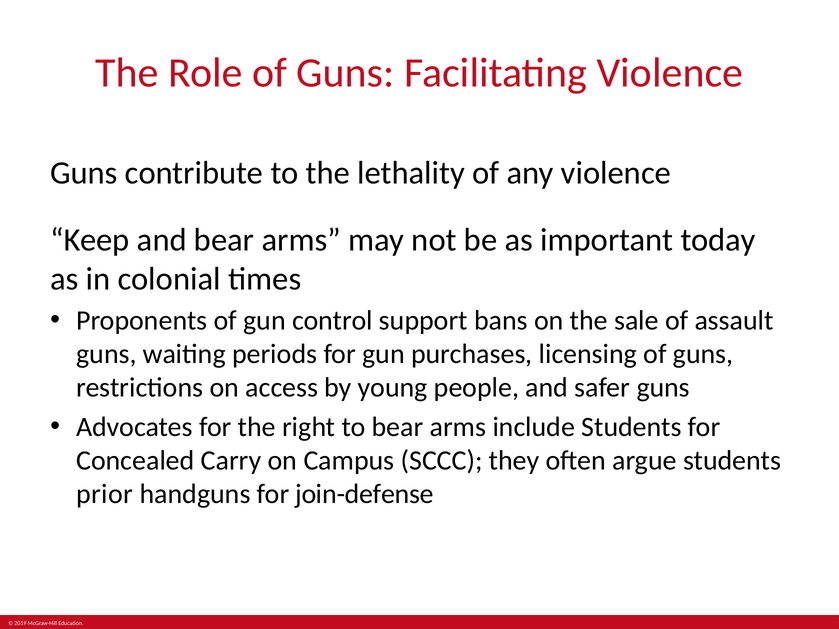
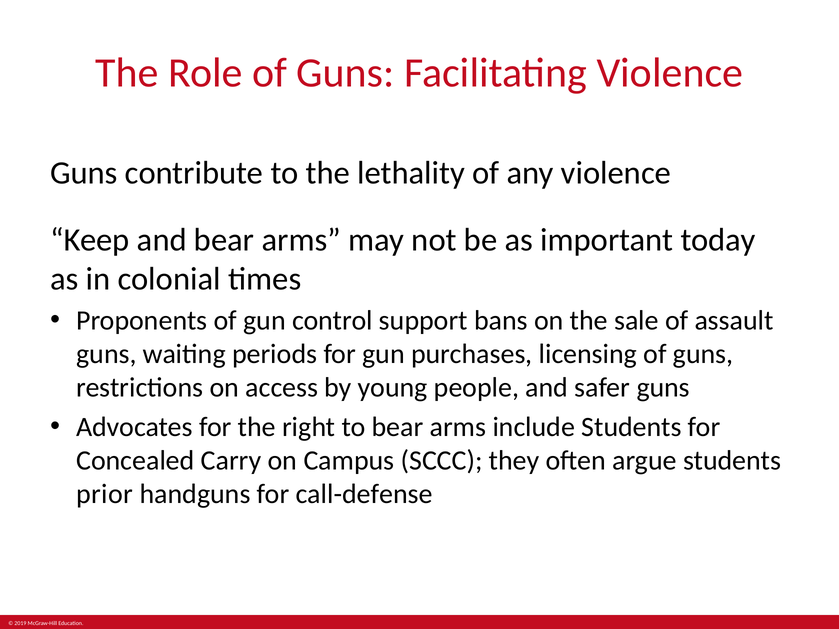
join-defense: join-defense -> call-defense
